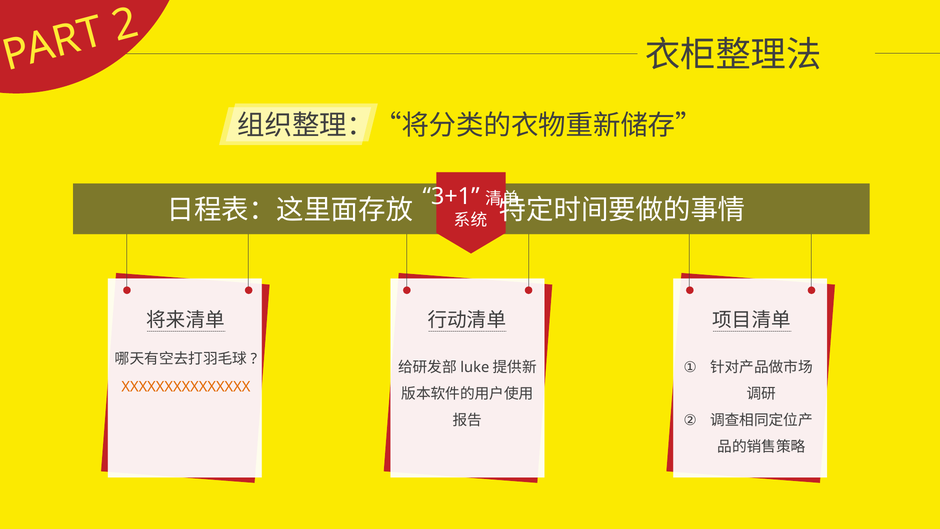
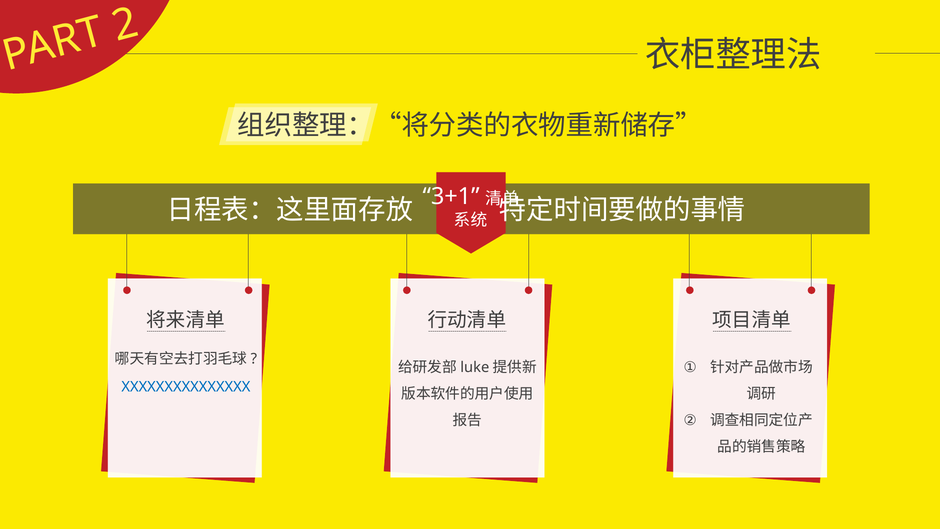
XXXXXXXXXXXXXXX colour: orange -> blue
